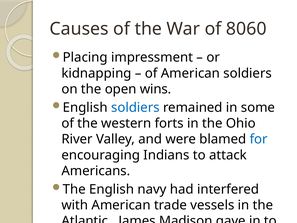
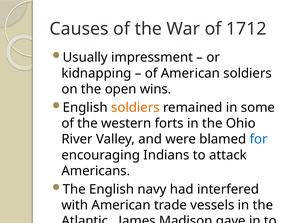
8060: 8060 -> 1712
Placing: Placing -> Usually
soldiers at (135, 107) colour: blue -> orange
